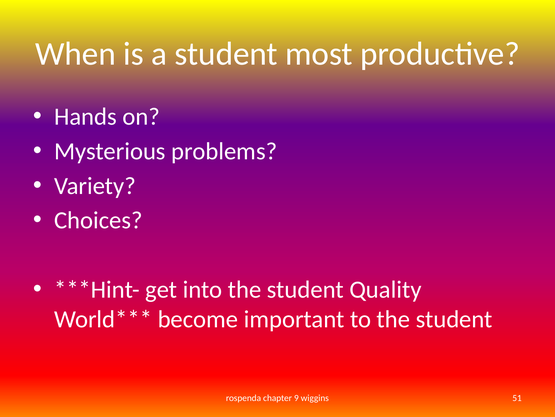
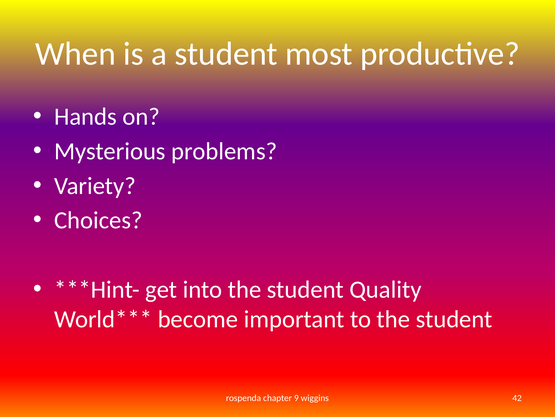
51: 51 -> 42
